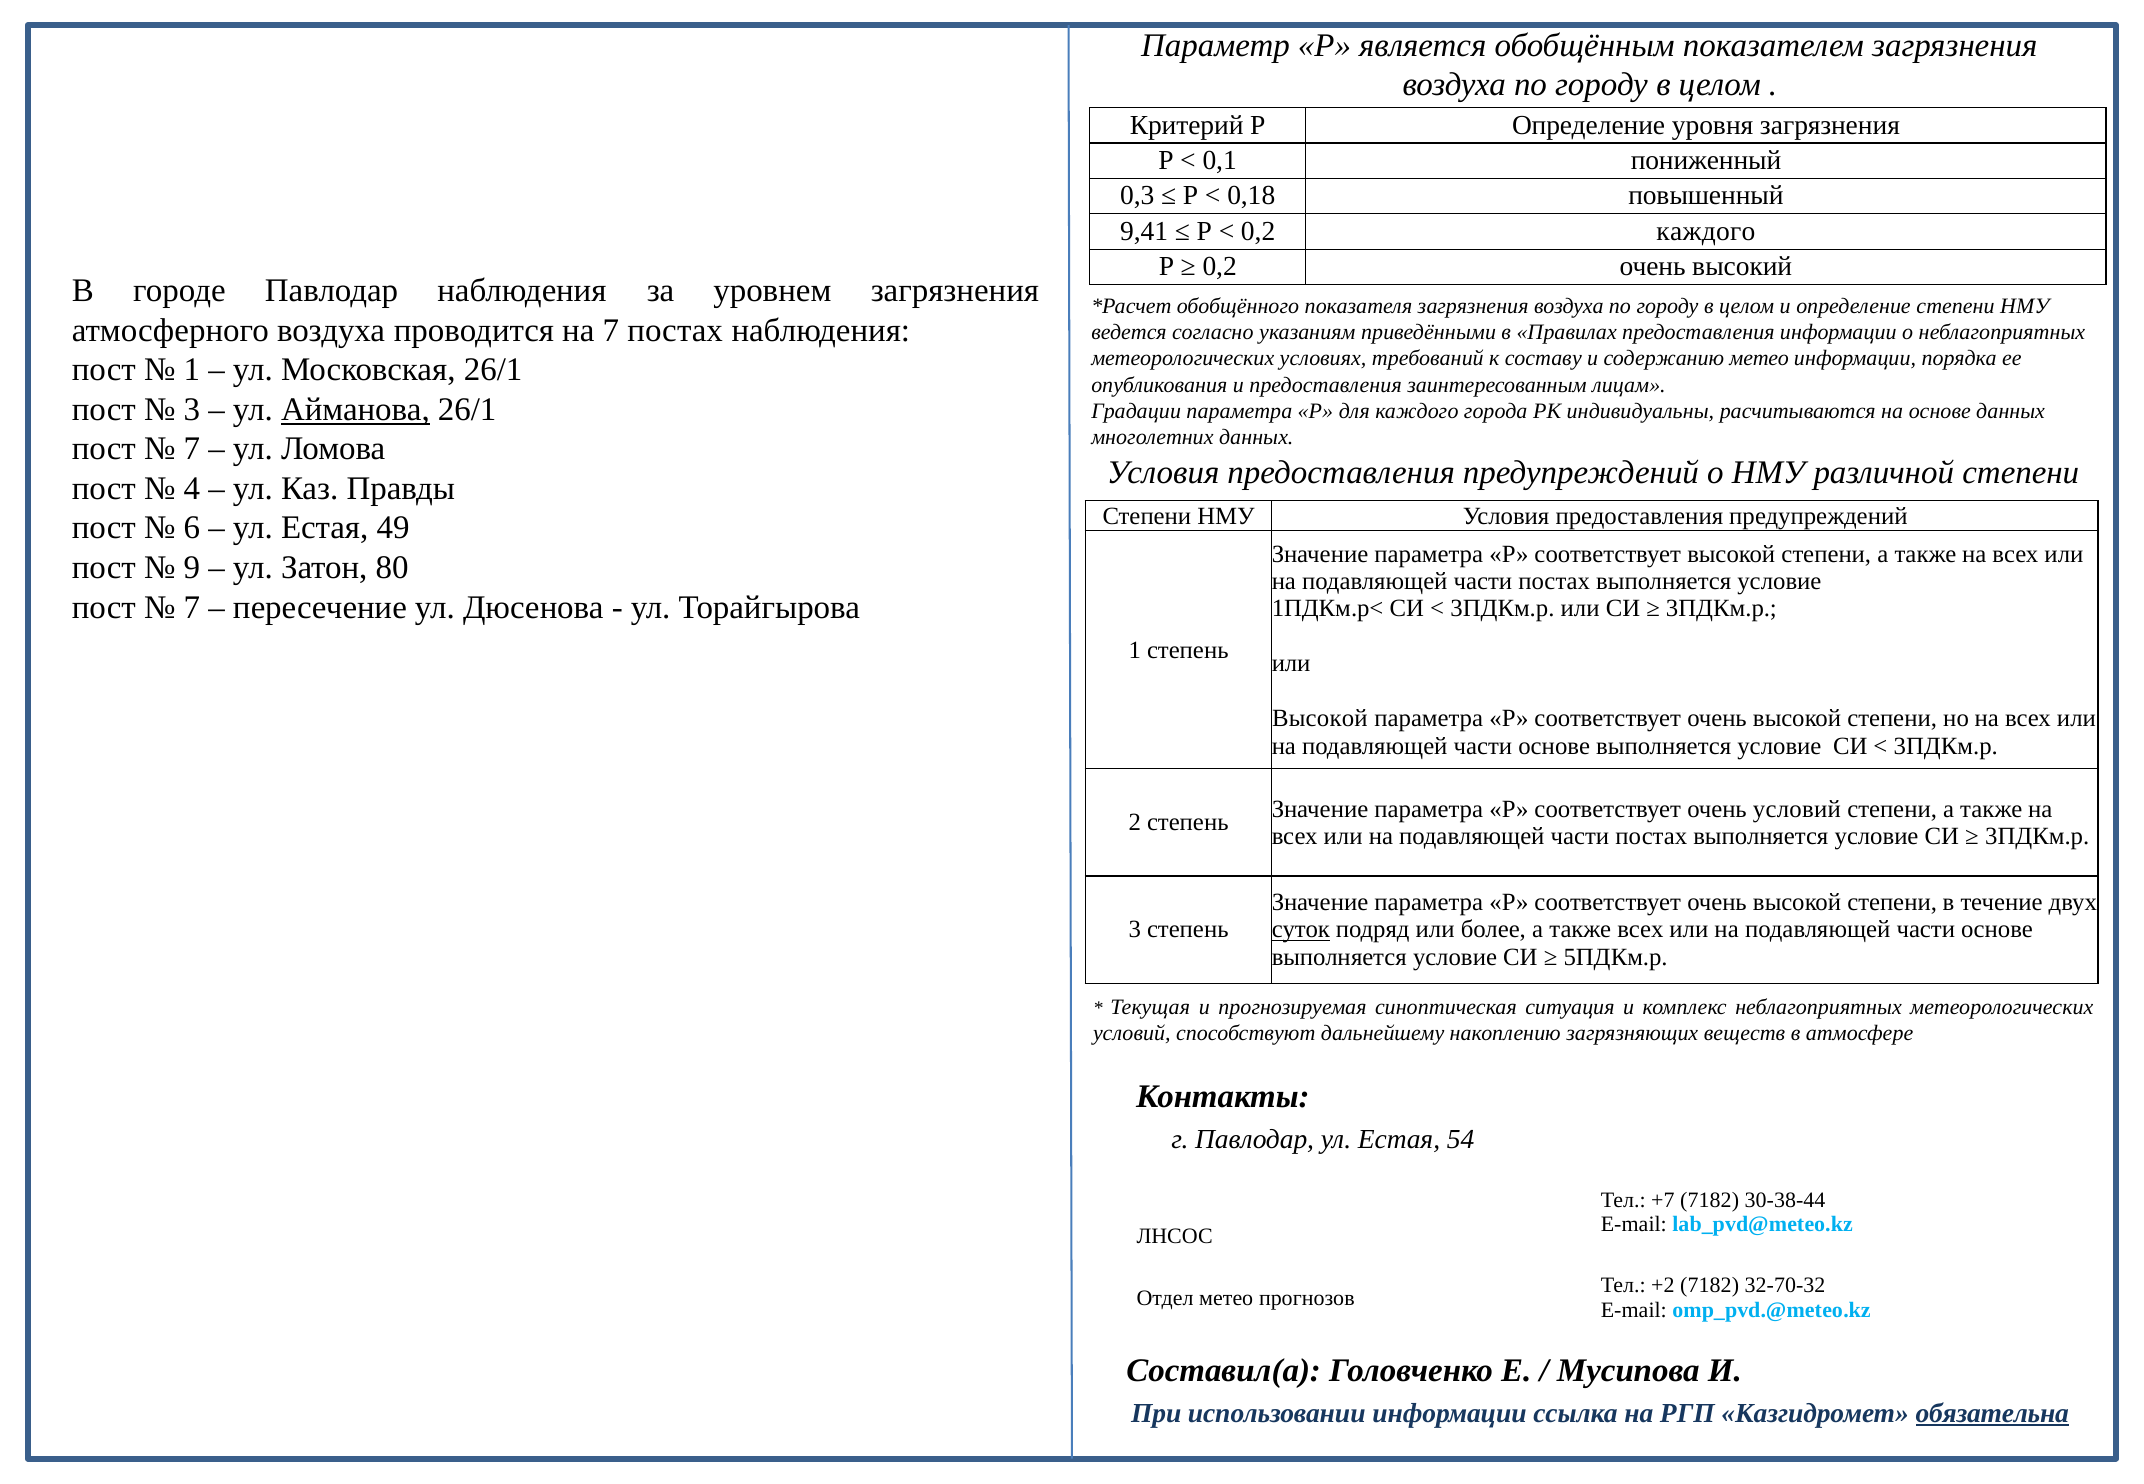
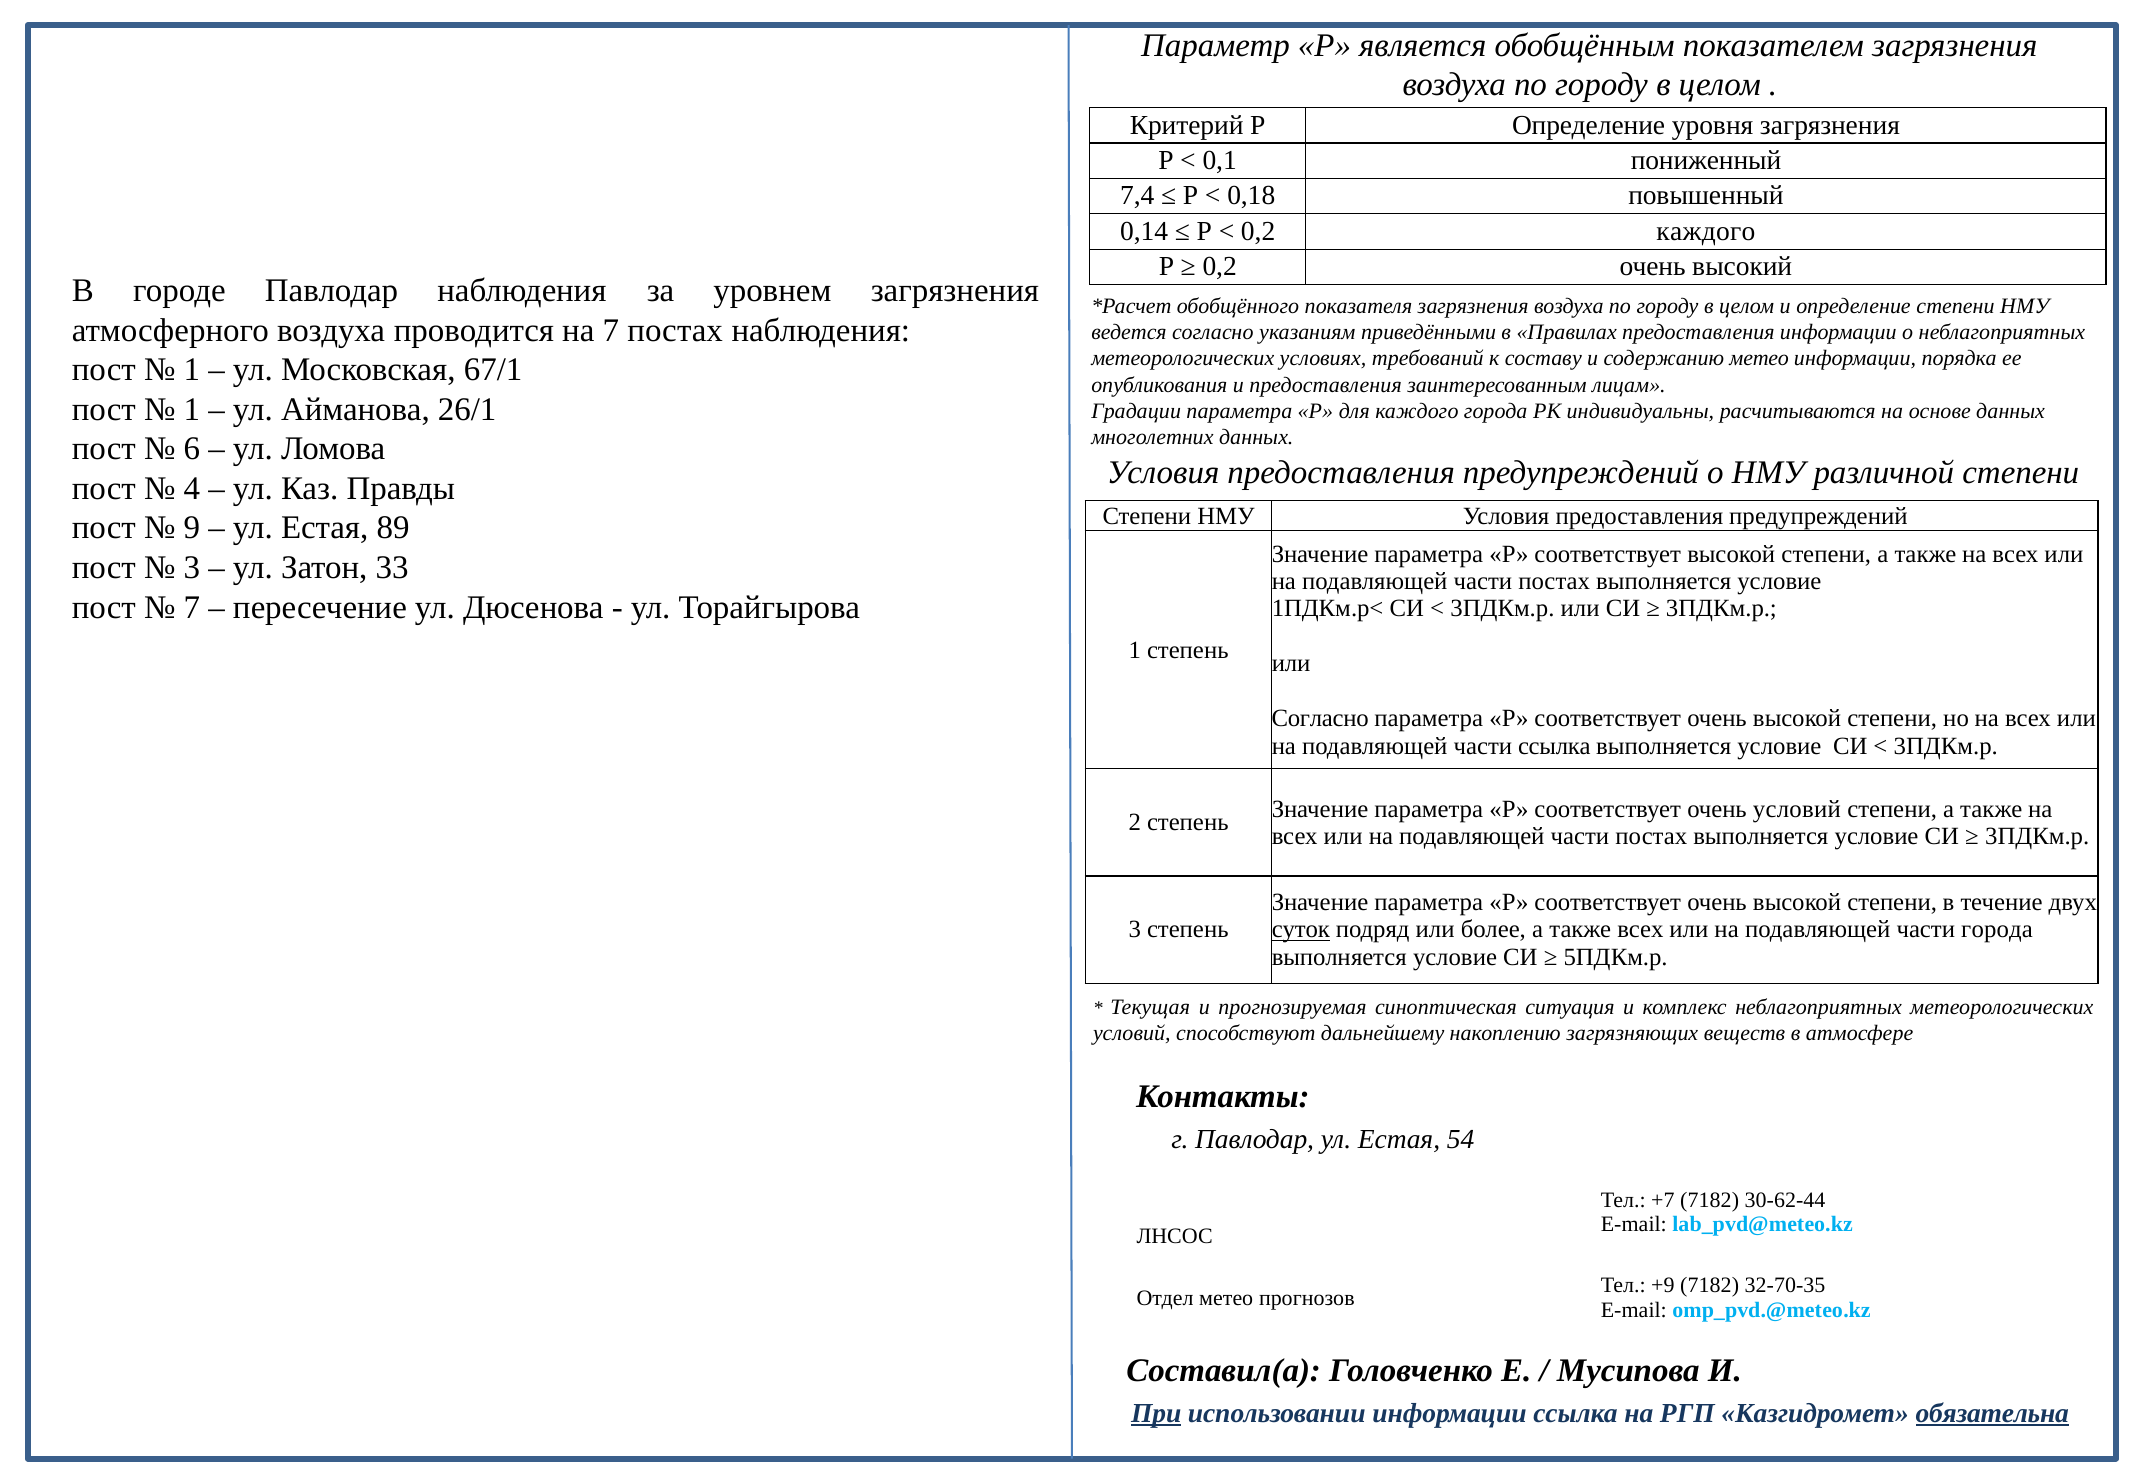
0,3: 0,3 -> 7,4
9,41: 9,41 -> 0,14
Московская 26/1: 26/1 -> 67/1
3 at (192, 409): 3 -> 1
Айманова underline: present -> none
7 at (192, 449): 7 -> 6
6: 6 -> 9
49: 49 -> 89
9 at (192, 568): 9 -> 3
80: 80 -> 33
Высокой at (1320, 719): Высокой -> Согласно
основе at (1554, 746): основе -> ссылка
основе at (1997, 930): основе -> города
30-38-44: 30-38-44 -> 30-62-44
+2: +2 -> +9
32-70-32: 32-70-32 -> 32-70-35
При underline: none -> present
